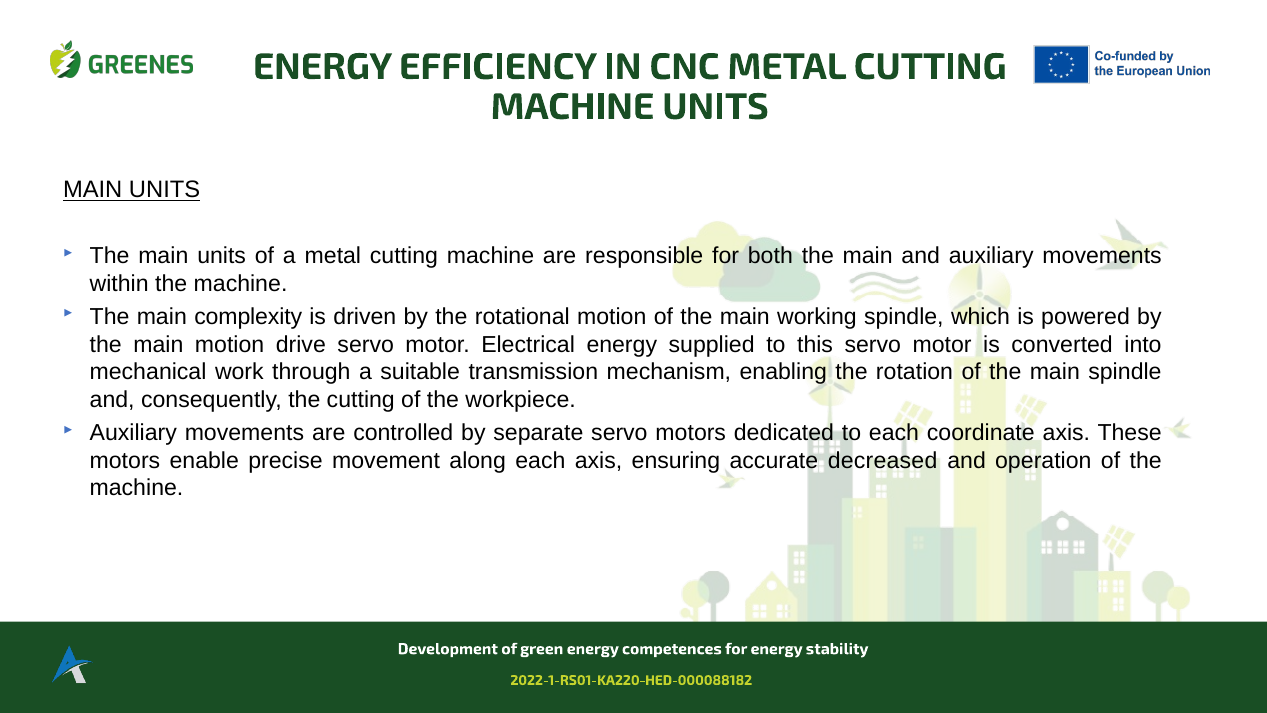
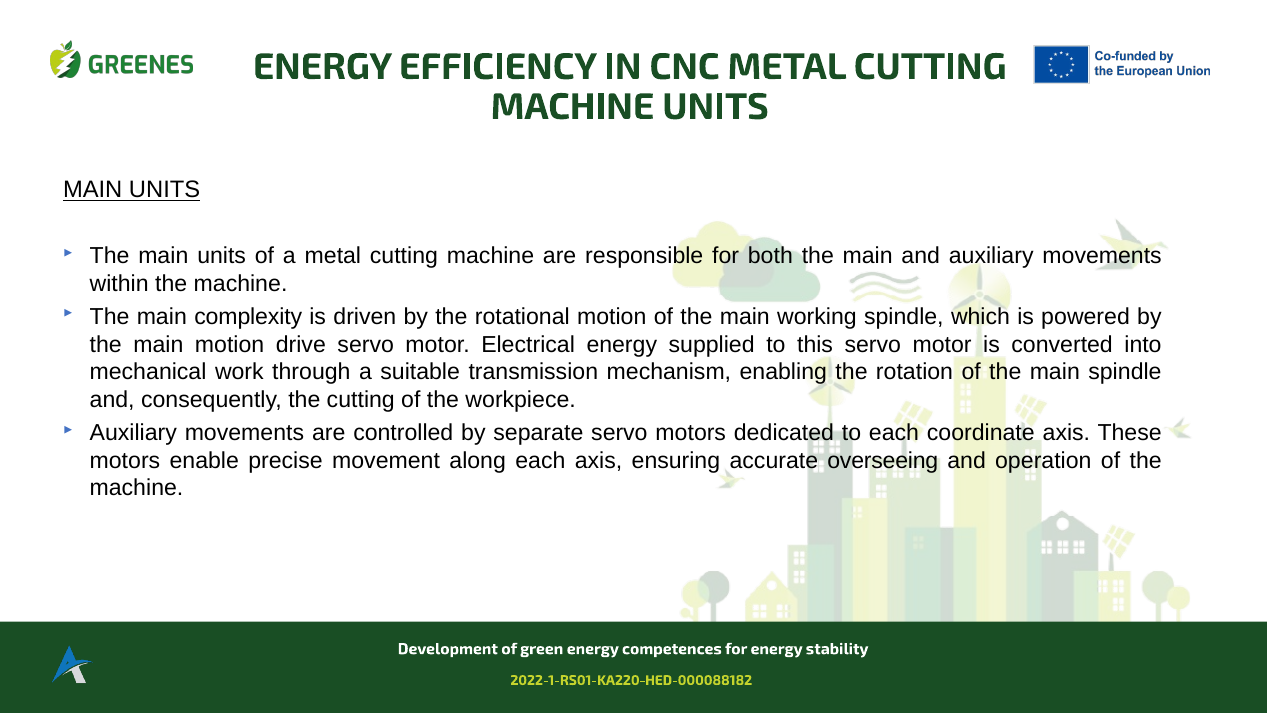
decreased: decreased -> overseeing
